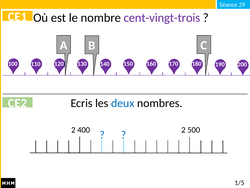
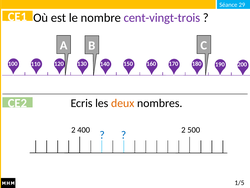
deux colour: blue -> orange
